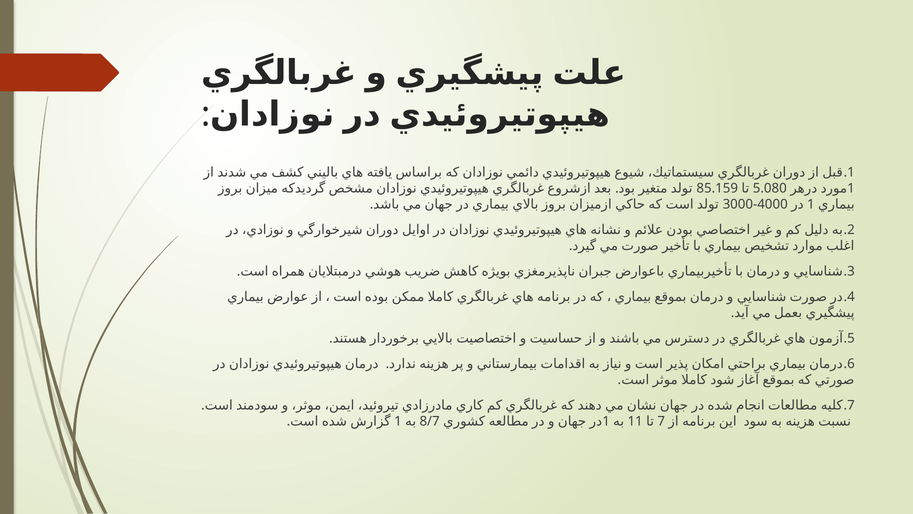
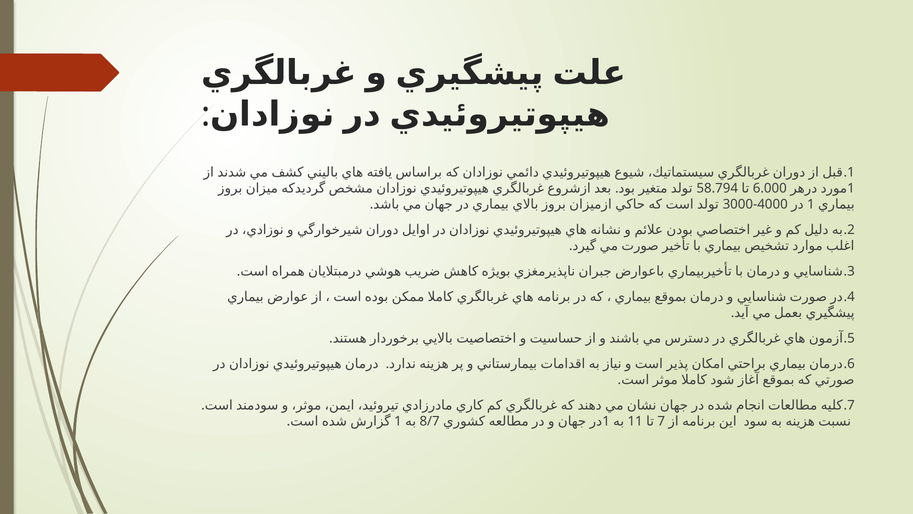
85.159: 85.159 -> 58.794
5.080: 5.080 -> 6.000
